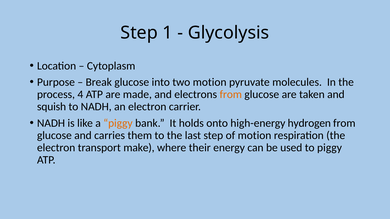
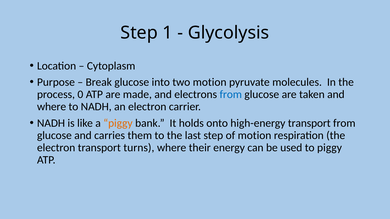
4: 4 -> 0
from at (231, 95) colour: orange -> blue
squish at (52, 107): squish -> where
high-energy hydrogen: hydrogen -> transport
make: make -> turns
